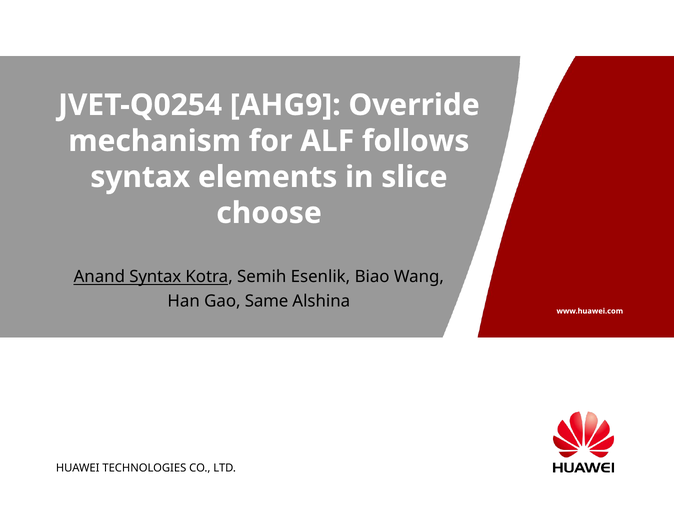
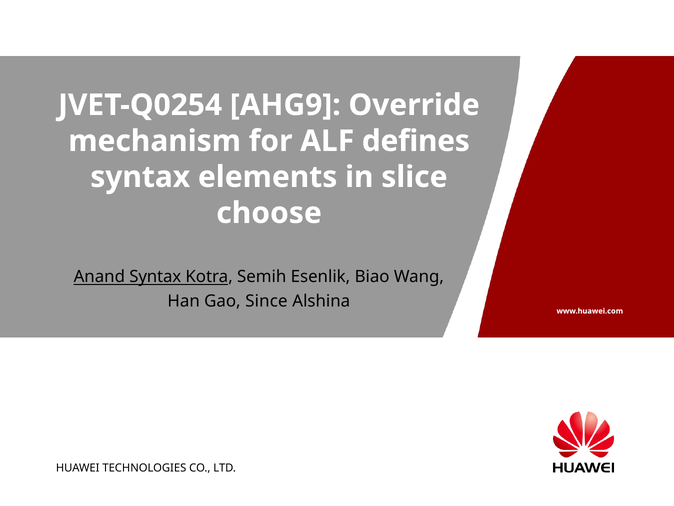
follows: follows -> defines
Same: Same -> Since
